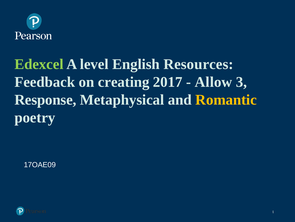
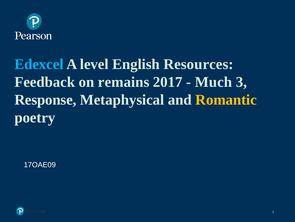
Edexcel colour: light green -> light blue
creating: creating -> remains
Allow: Allow -> Much
